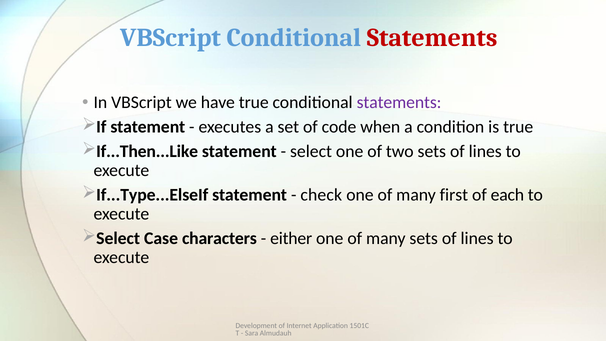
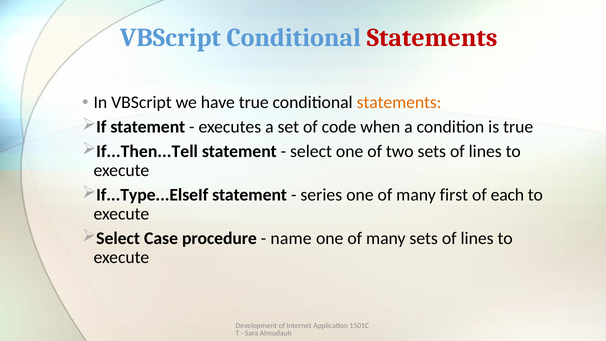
statements at (399, 102) colour: purple -> orange
If...Then...Like: If...Then...Like -> If...Then...Tell
check: check -> series
characters: characters -> procedure
either: either -> name
